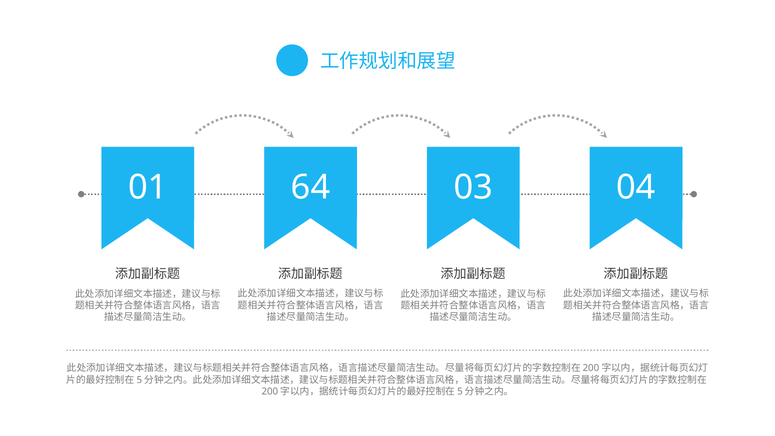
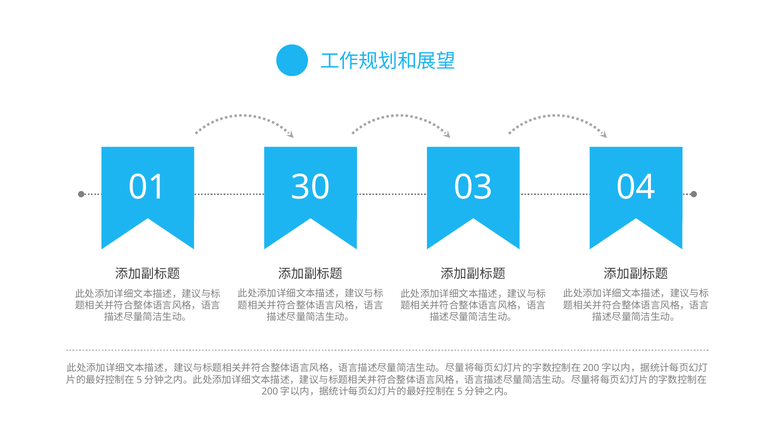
64: 64 -> 30
